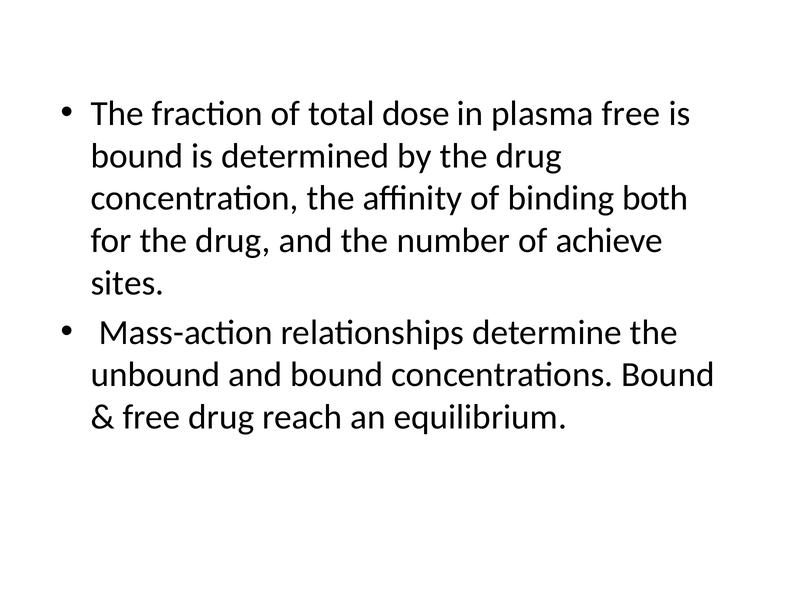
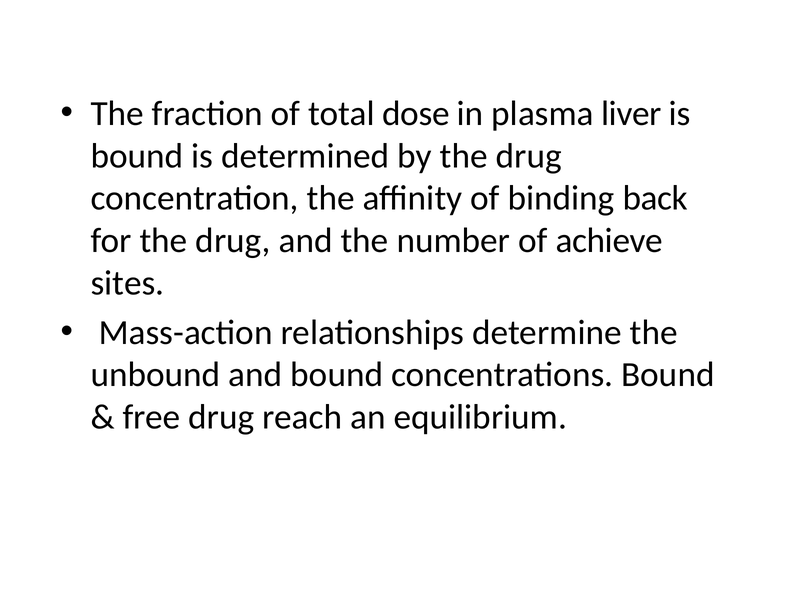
plasma free: free -> liver
both: both -> back
